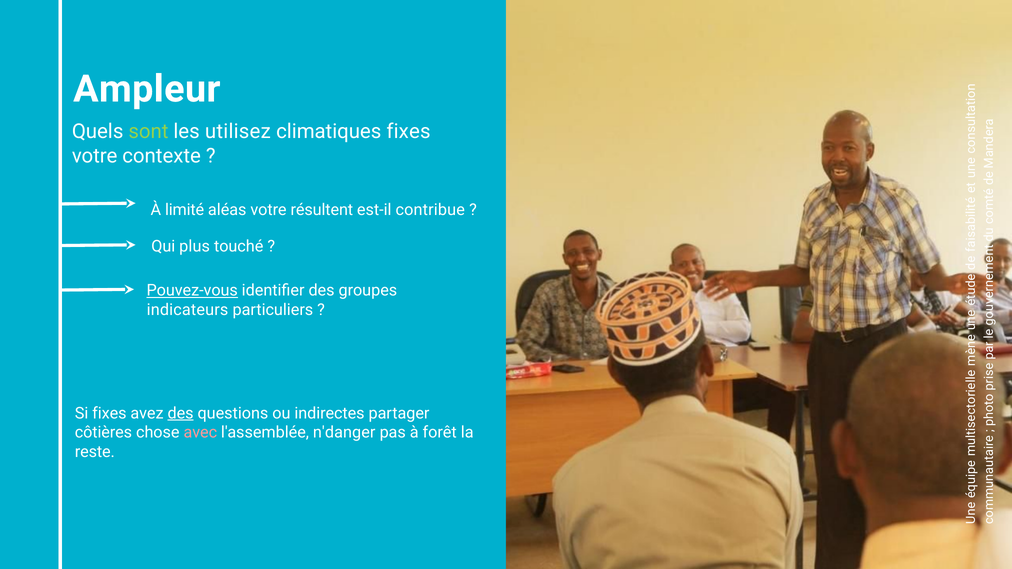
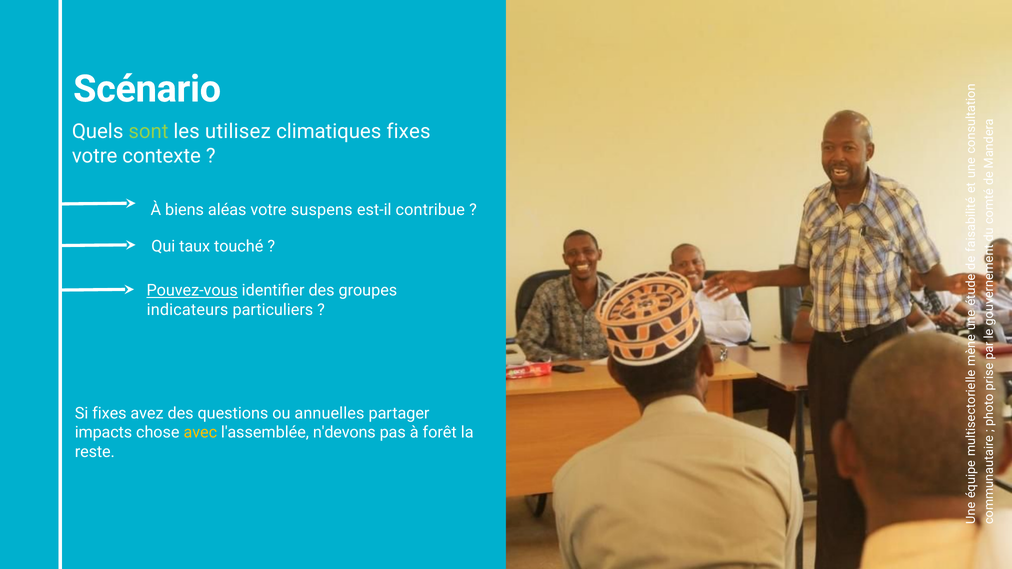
Ampleur: Ampleur -> Scénario
limité: limité -> biens
résultent: résultent -> suspens
plus: plus -> taux
des at (181, 413) underline: present -> none
indirectes: indirectes -> annuelles
côtières: côtières -> impacts
avec colour: pink -> yellow
n'danger: n'danger -> n'devons
